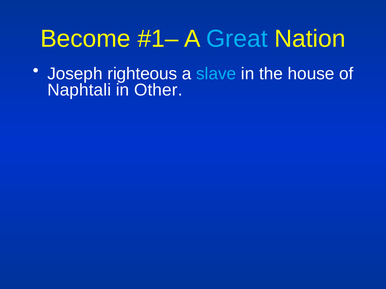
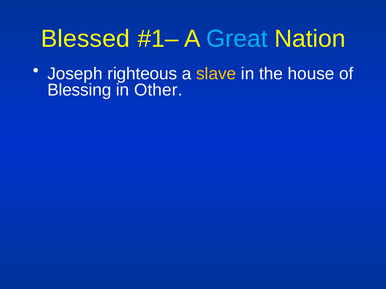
Become: Become -> Blessed
slave colour: light blue -> yellow
Naphtali: Naphtali -> Blessing
